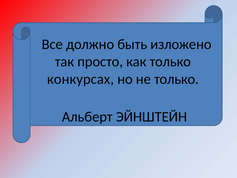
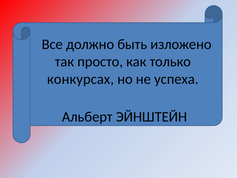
не только: только -> успеха
